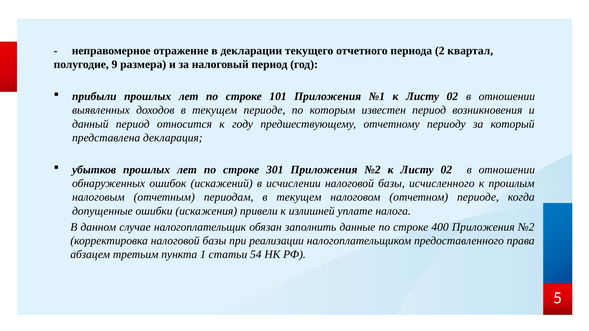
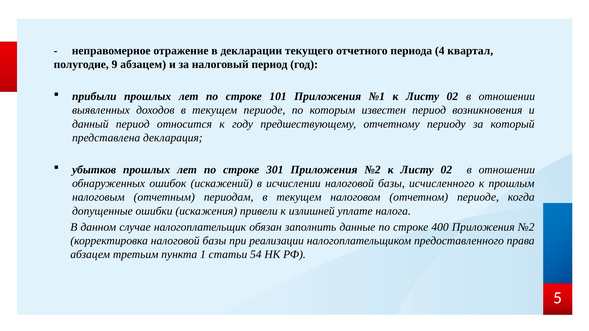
2: 2 -> 4
9 размера: размера -> абзацем
